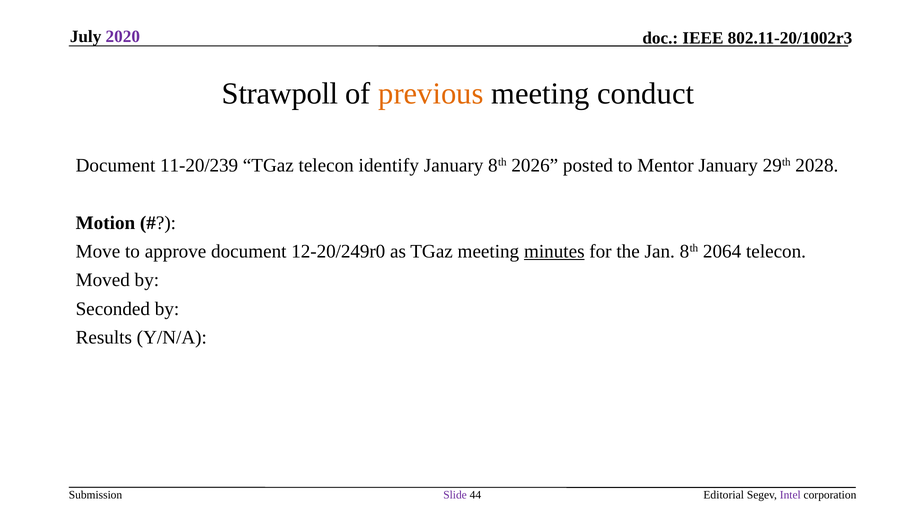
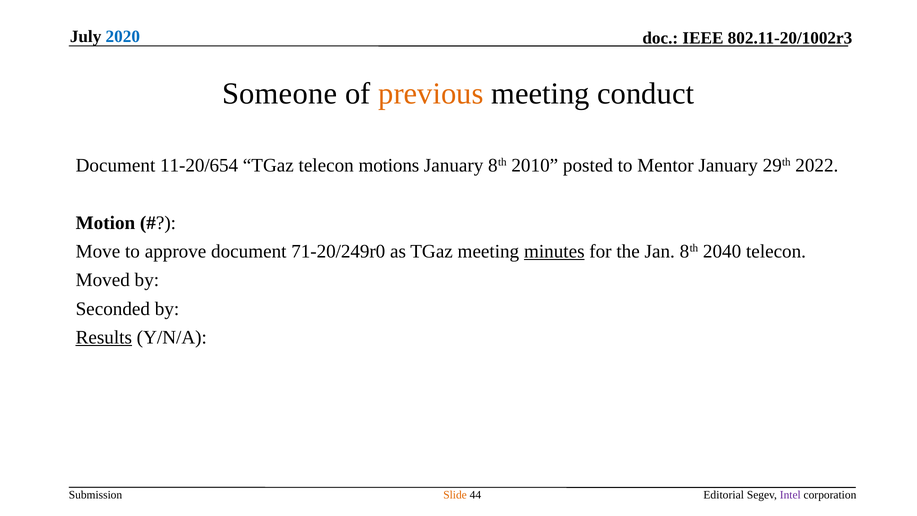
2020 colour: purple -> blue
Strawpoll: Strawpoll -> Someone
11-20/239: 11-20/239 -> 11-20/654
identify: identify -> motions
2026: 2026 -> 2010
2028: 2028 -> 2022
12-20/249r0: 12-20/249r0 -> 71-20/249r0
2064: 2064 -> 2040
Results underline: none -> present
Slide colour: purple -> orange
